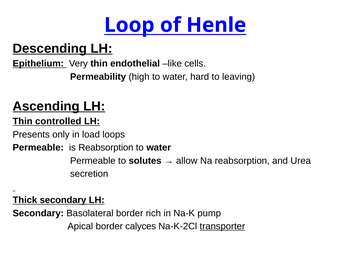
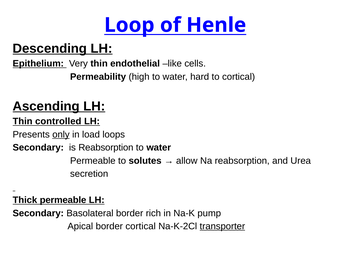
to leaving: leaving -> cortical
only underline: none -> present
Permeable at (38, 148): Permeable -> Secondary
Thick secondary: secondary -> permeable
border calyces: calyces -> cortical
